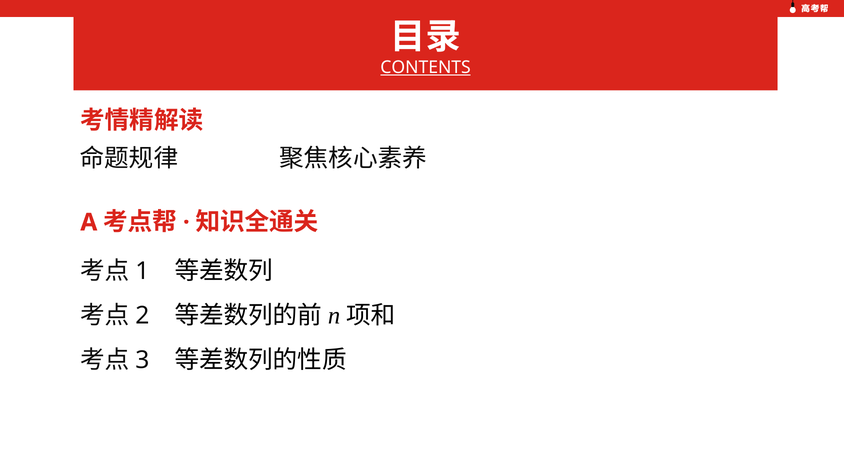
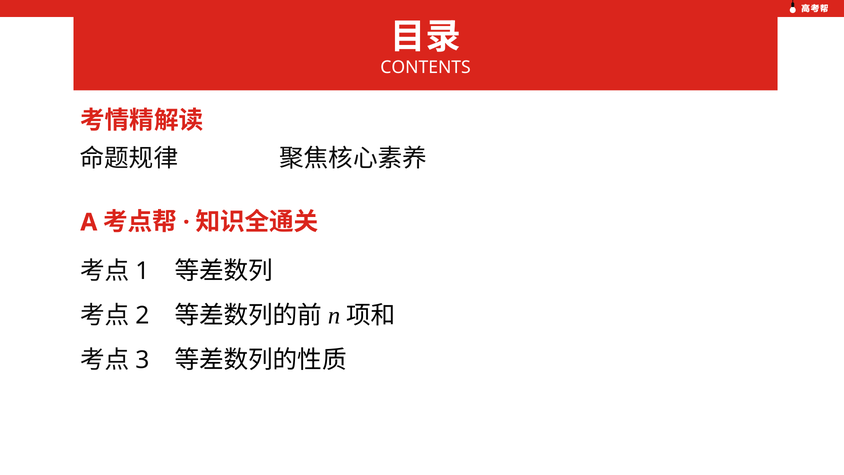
CONTENTS underline: present -> none
